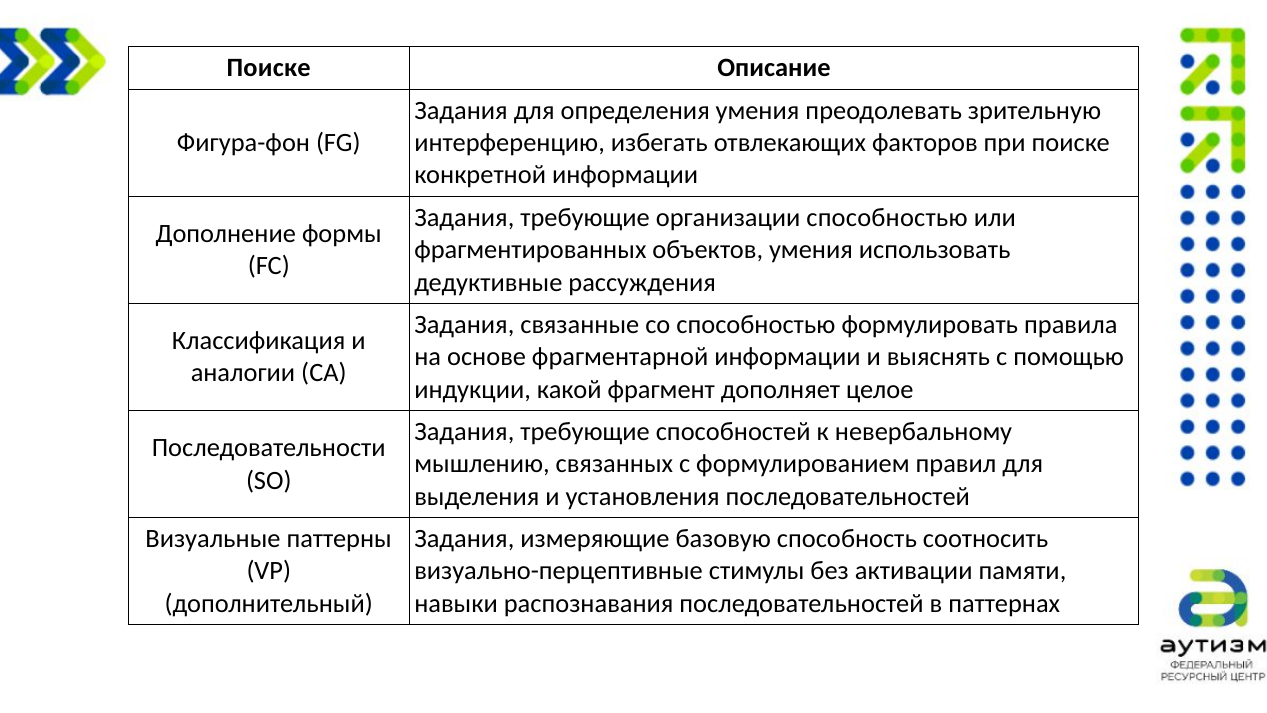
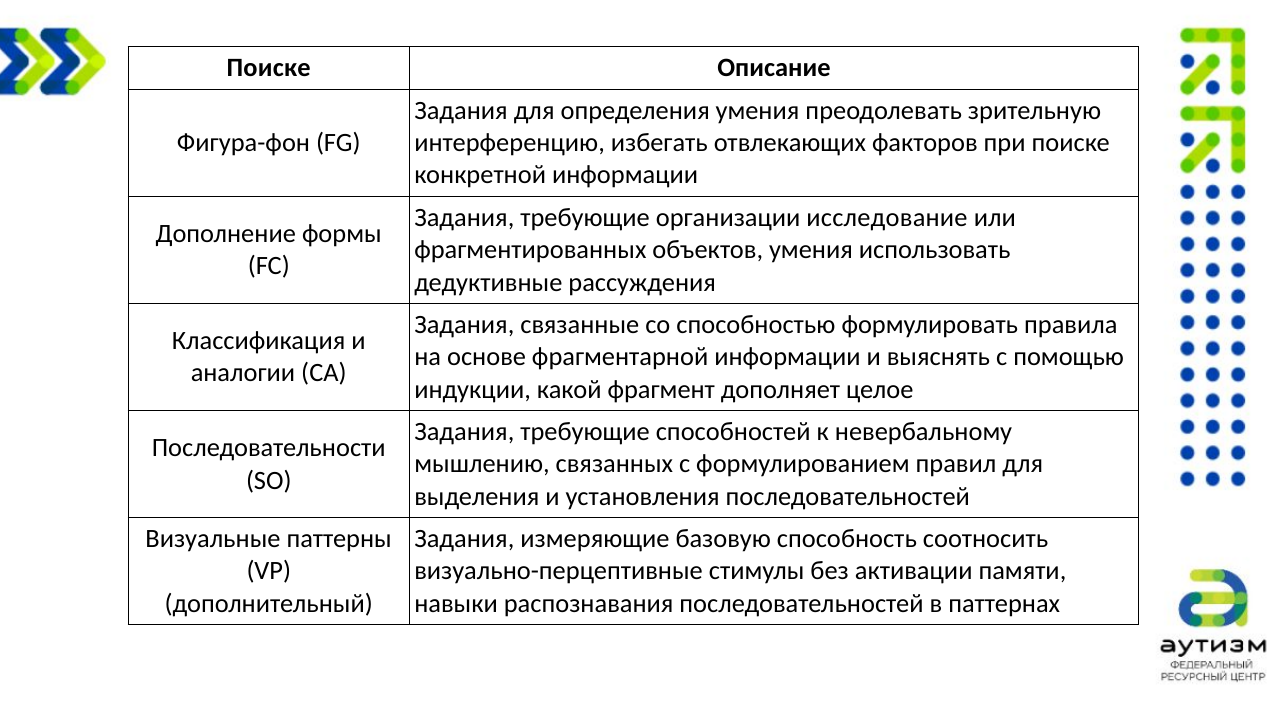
организации способностью: способностью -> исследование
